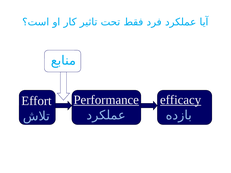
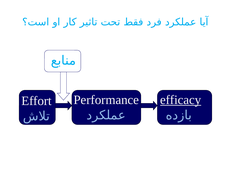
Performance underline: present -> none
